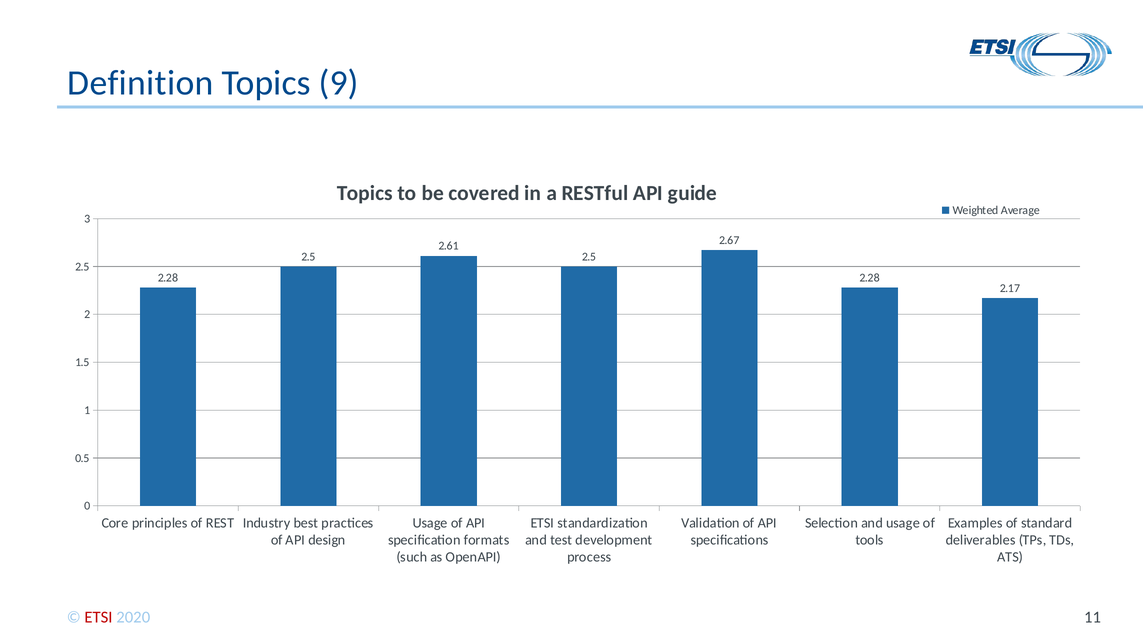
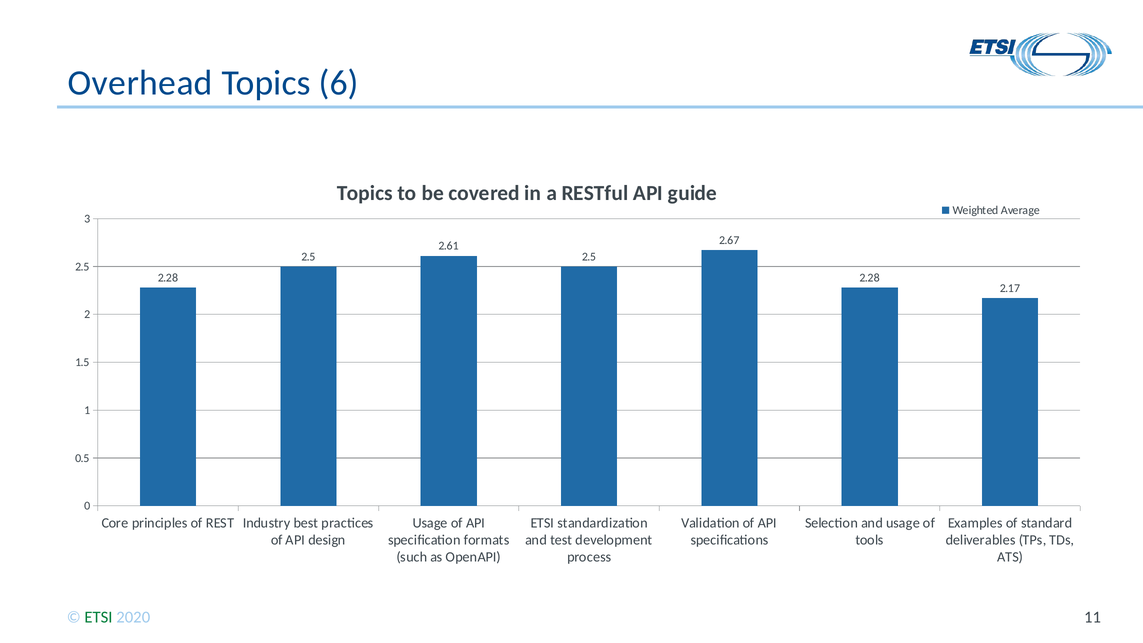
Definition: Definition -> Overhead
9: 9 -> 6
ETSI at (99, 617) colour: red -> green
